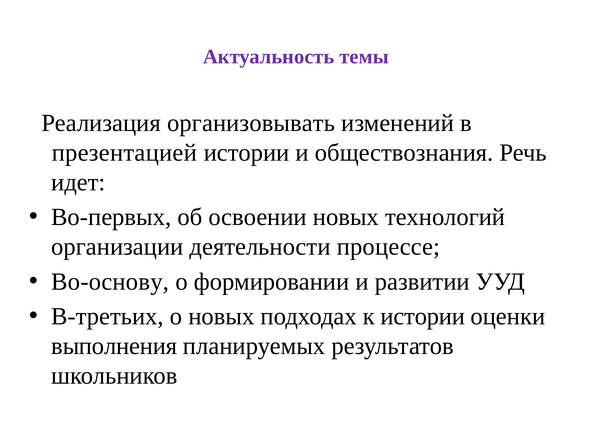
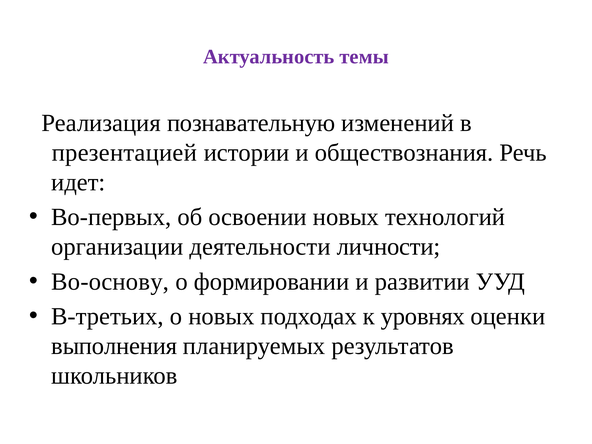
организовывать: организовывать -> познавательную
процессе: процессе -> личности
к истории: истории -> уровнях
